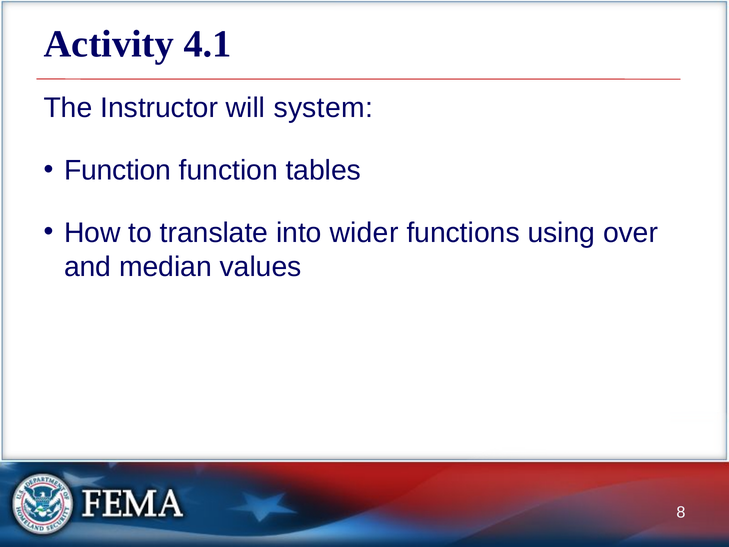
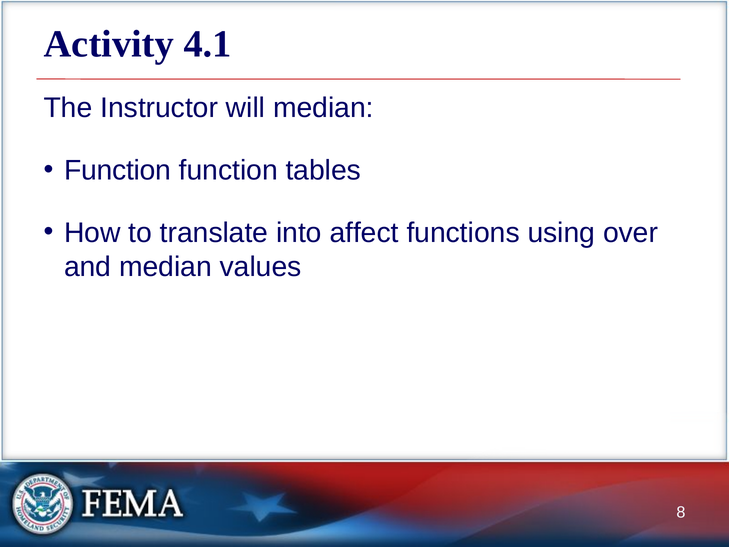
will system: system -> median
wider: wider -> affect
